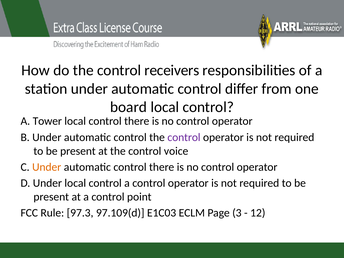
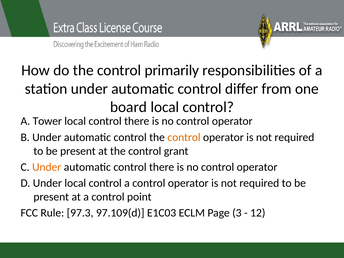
receivers: receivers -> primarily
control at (184, 137) colour: purple -> orange
voice: voice -> grant
